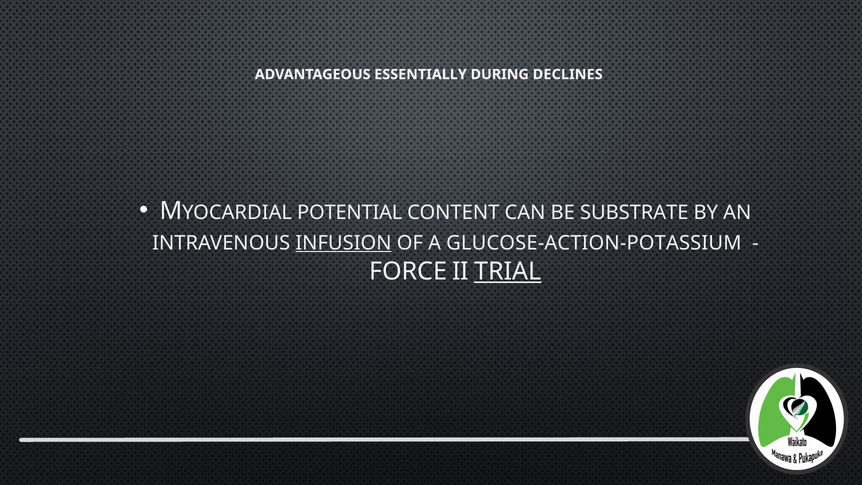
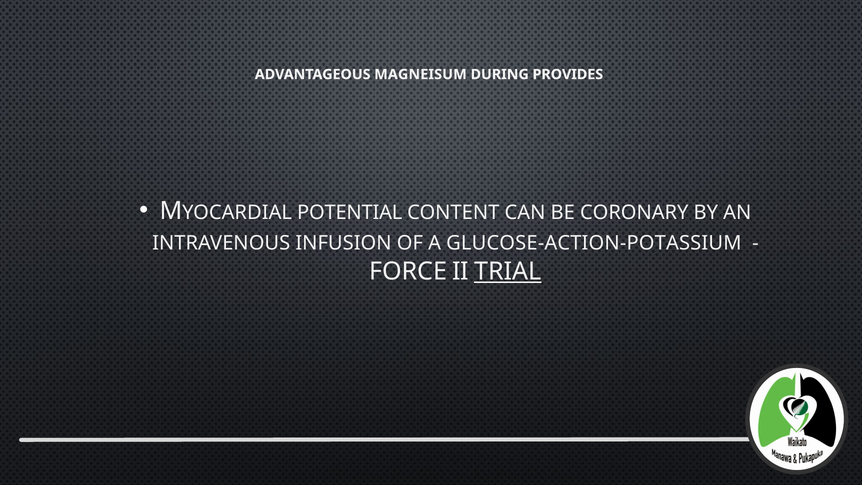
ESSENTIALLY: ESSENTIALLY -> MAGNEISUM
DECLINES: DECLINES -> PROVIDES
SUBSTRATE: SUBSTRATE -> CORONARY
INFUSION underline: present -> none
